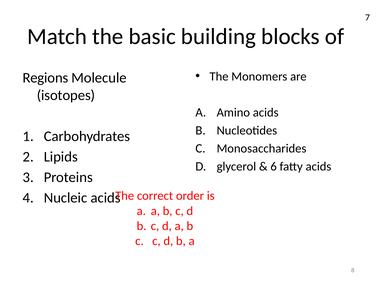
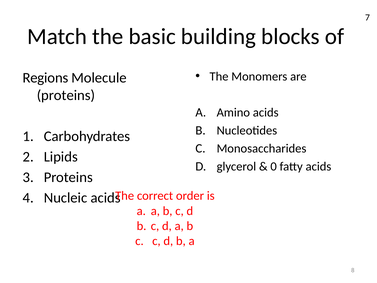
isotopes at (66, 95): isotopes -> proteins
6: 6 -> 0
